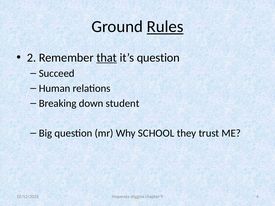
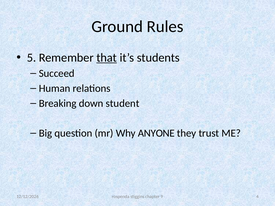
Rules underline: present -> none
2: 2 -> 5
it’s question: question -> students
SCHOOL: SCHOOL -> ANYONE
